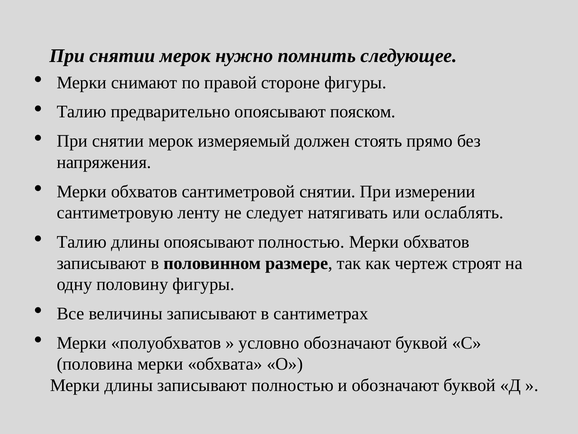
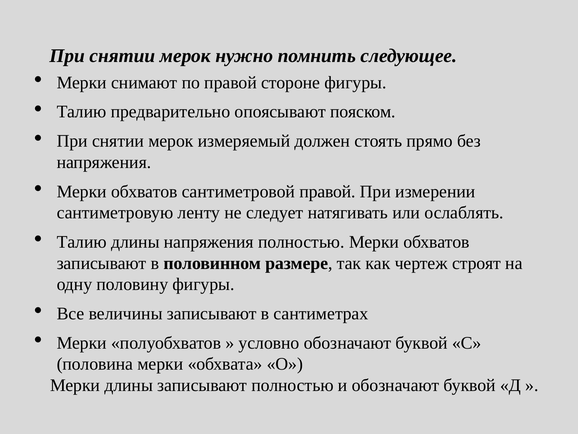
сантиметровой снятии: снятии -> правой
длины опоясывают: опоясывают -> напряжения
